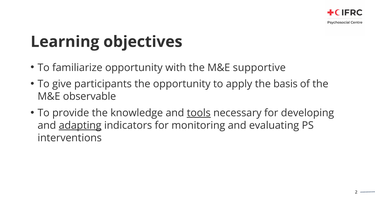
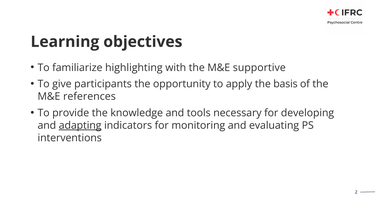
familiarize opportunity: opportunity -> highlighting
observable: observable -> references
tools underline: present -> none
